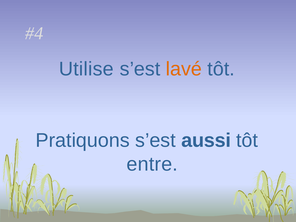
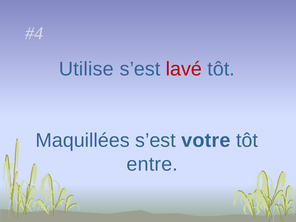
lavé colour: orange -> red
Pratiquons: Pratiquons -> Maquillées
aussi: aussi -> votre
